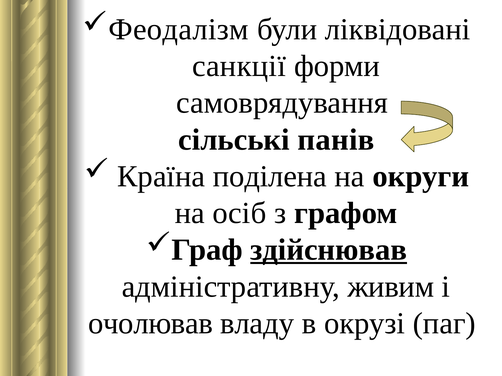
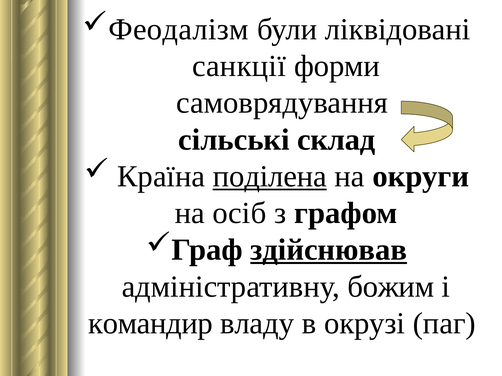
панів: панів -> склад
поділена underline: none -> present
живим: живим -> божим
очолював: очолював -> командир
